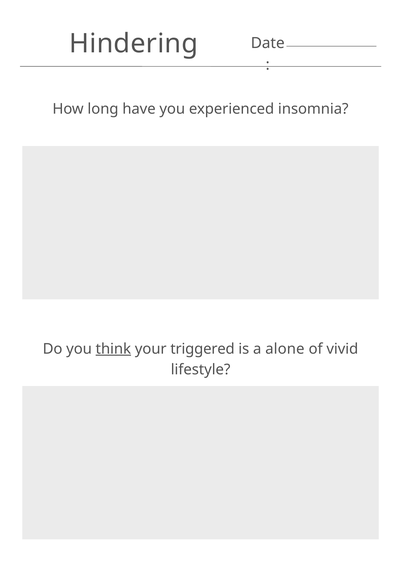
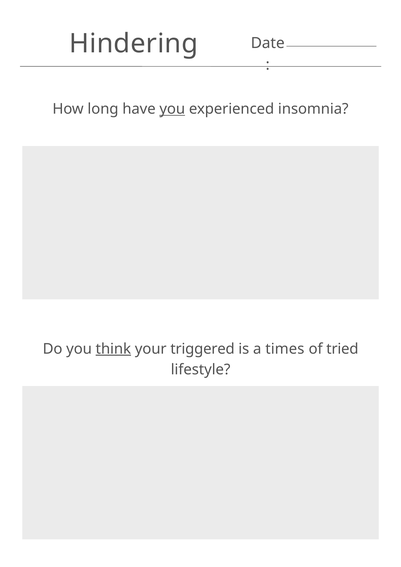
you at (172, 109) underline: none -> present
alone: alone -> times
vivid: vivid -> tried
